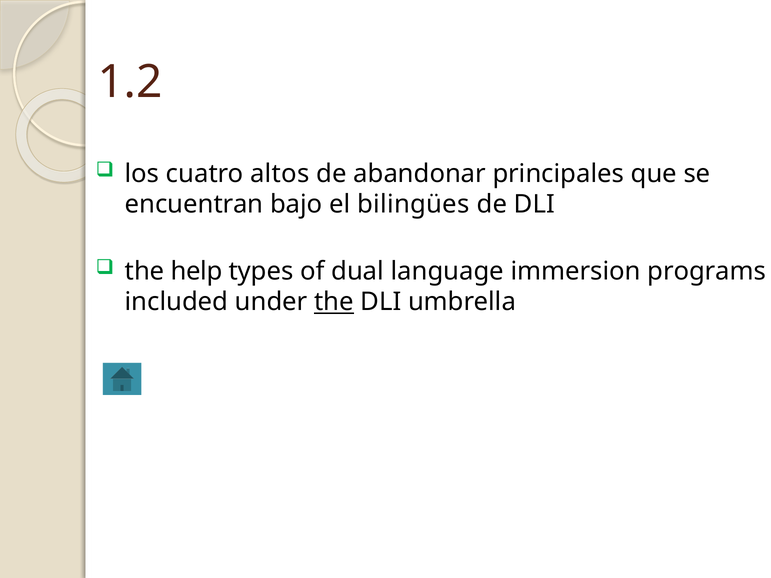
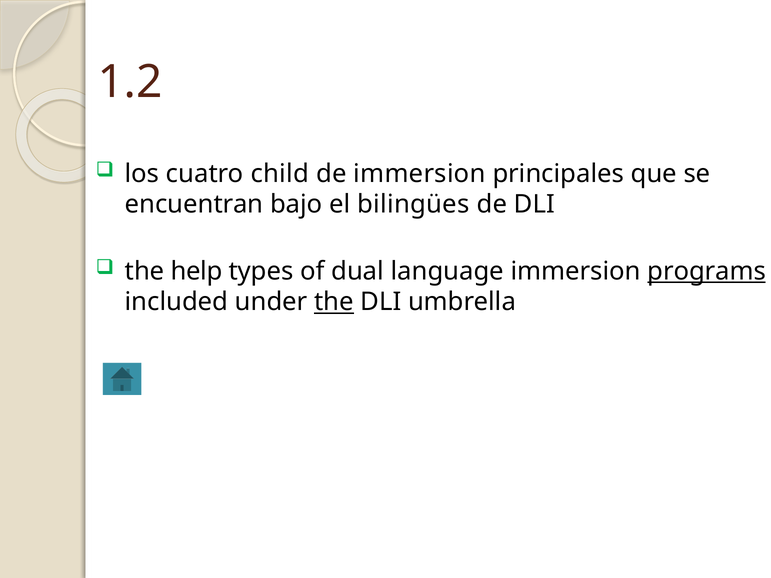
altos: altos -> child
de abandonar: abandonar -> immersion
programs underline: none -> present
